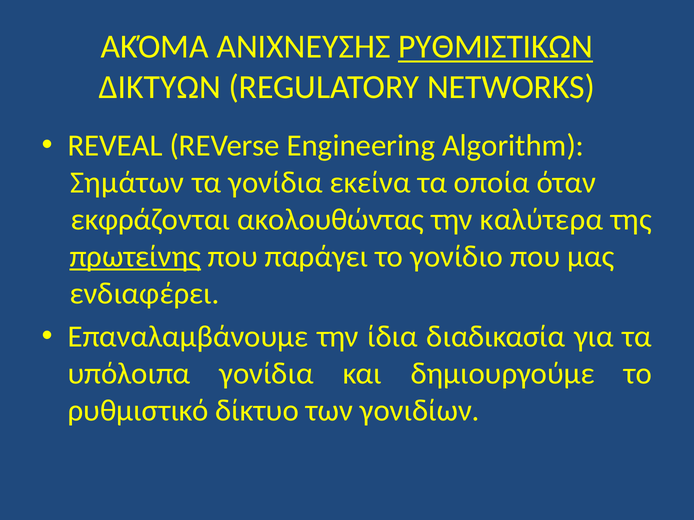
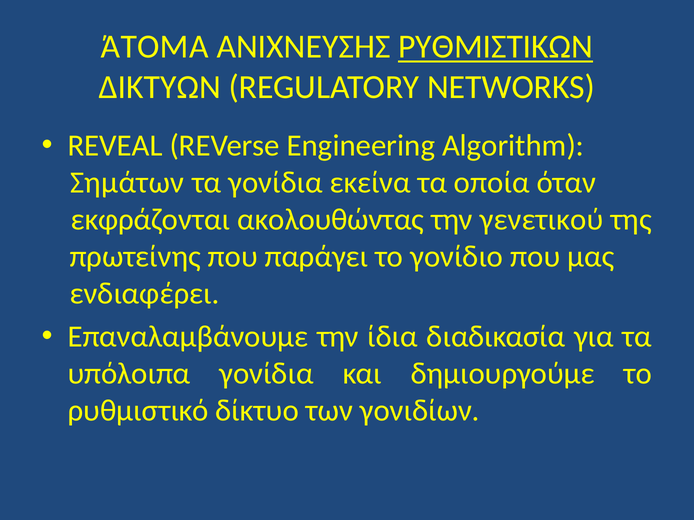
ΑΚΌΜΑ: ΑΚΌΜΑ -> ΆΤΟΜΑ
καλύτερα: καλύτερα -> γενετικού
πρωτείνης underline: present -> none
